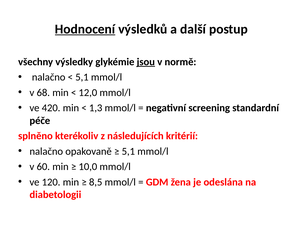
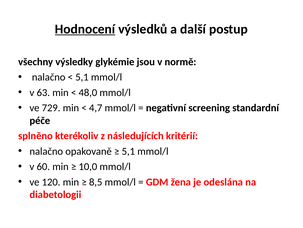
jsou underline: present -> none
68: 68 -> 63
12,0: 12,0 -> 48,0
420: 420 -> 729
1,3: 1,3 -> 4,7
